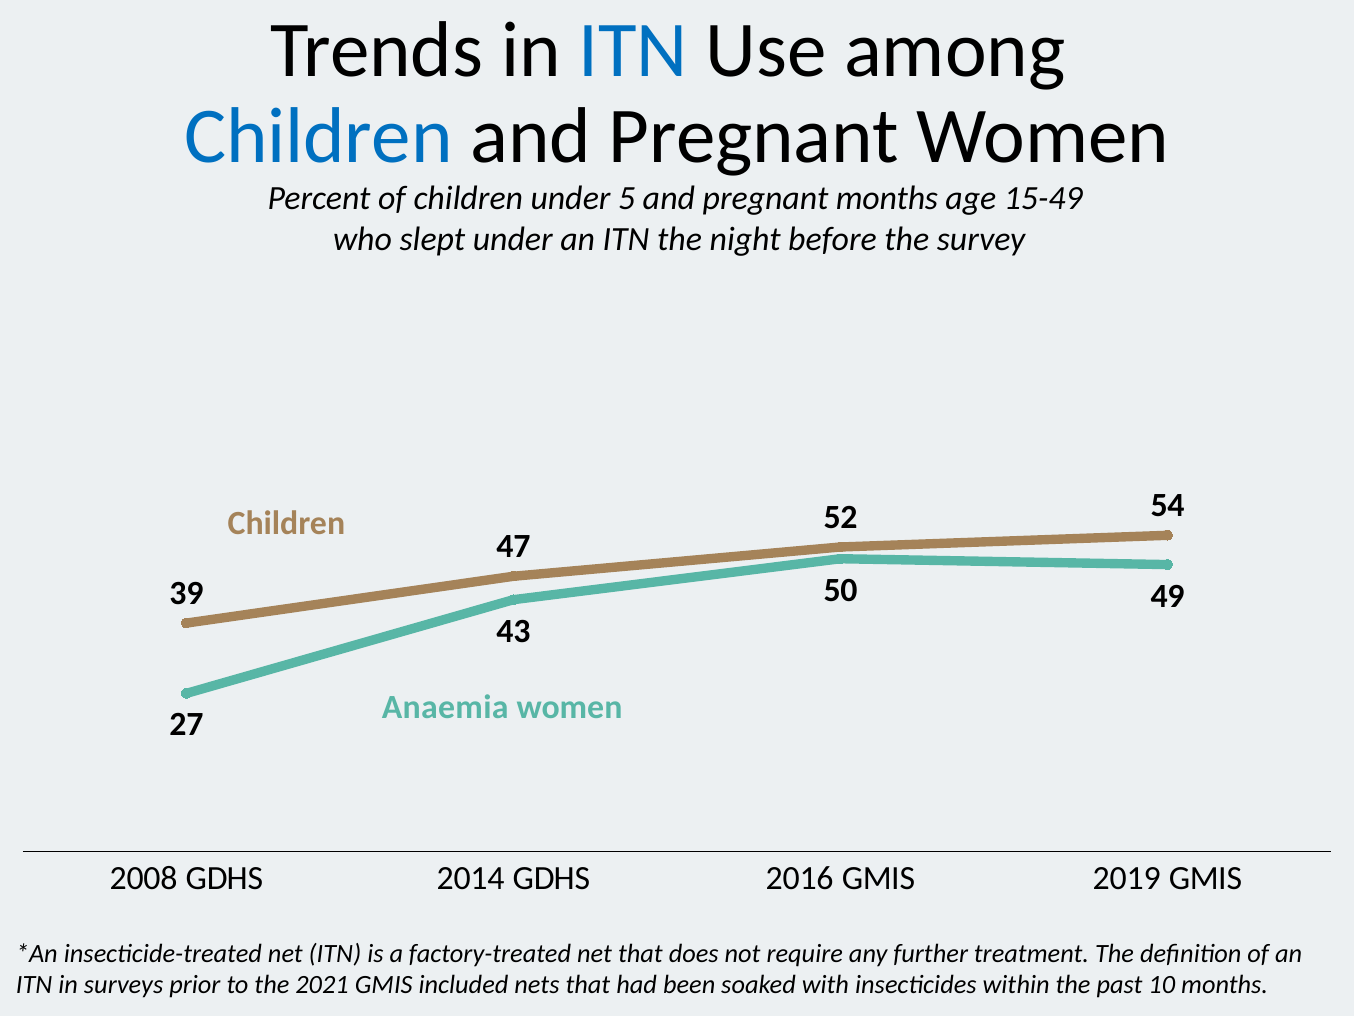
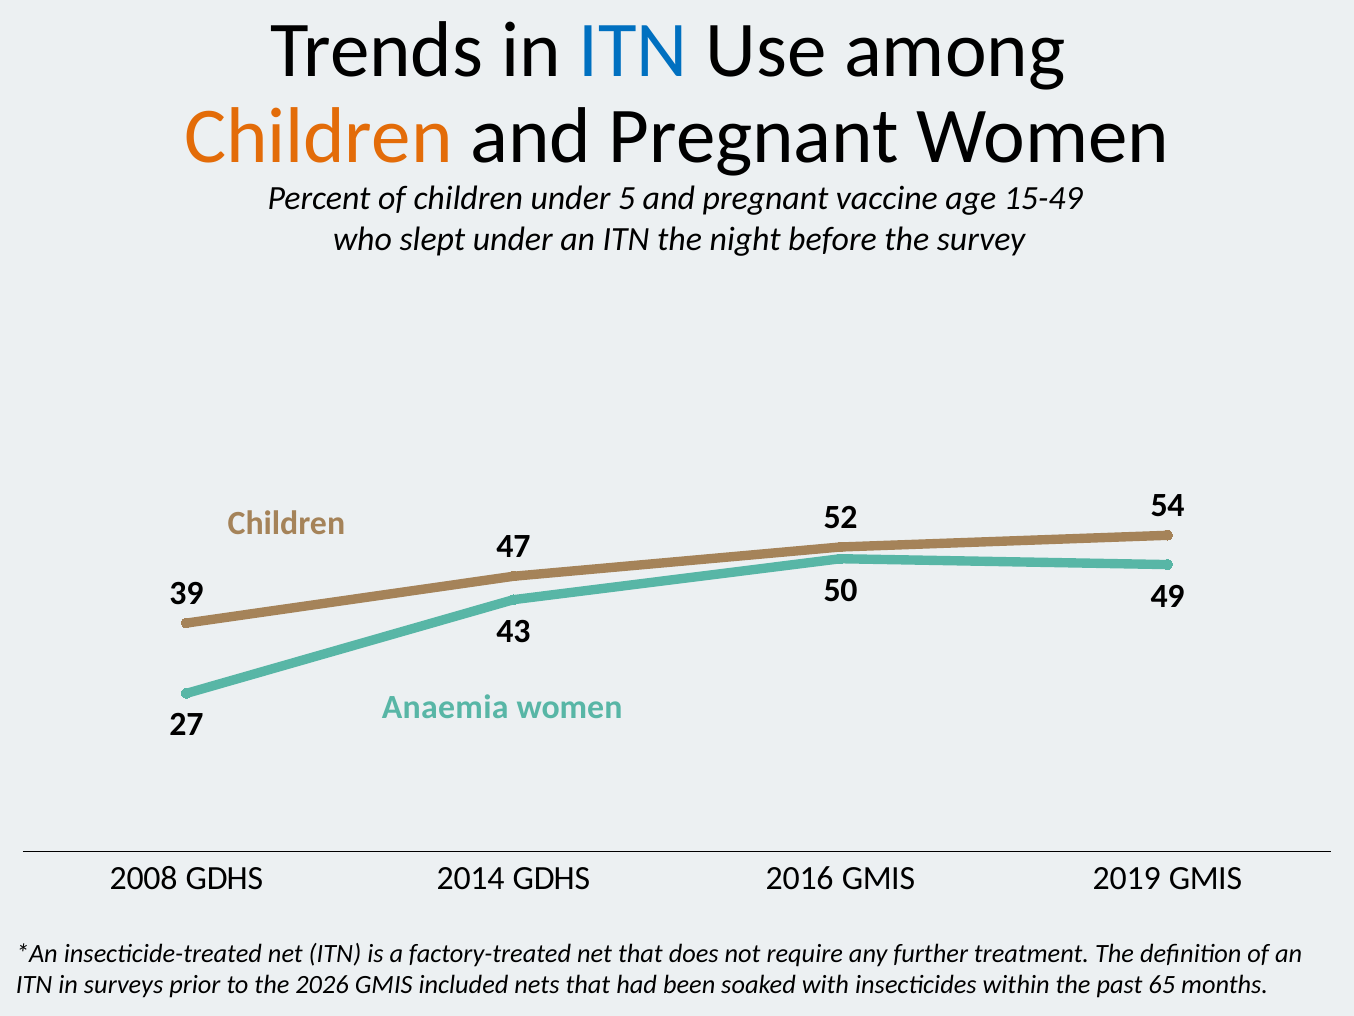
Children at (318, 136) colour: blue -> orange
pregnant months: months -> vaccine
2021: 2021 -> 2026
10: 10 -> 65
